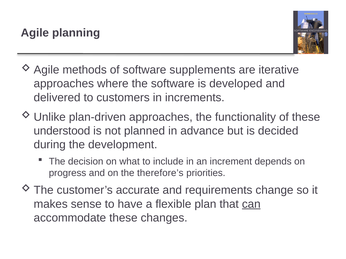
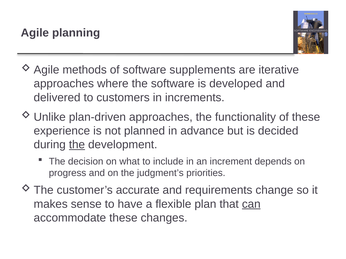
understood: understood -> experience
the at (77, 145) underline: none -> present
therefore’s: therefore’s -> judgment’s
